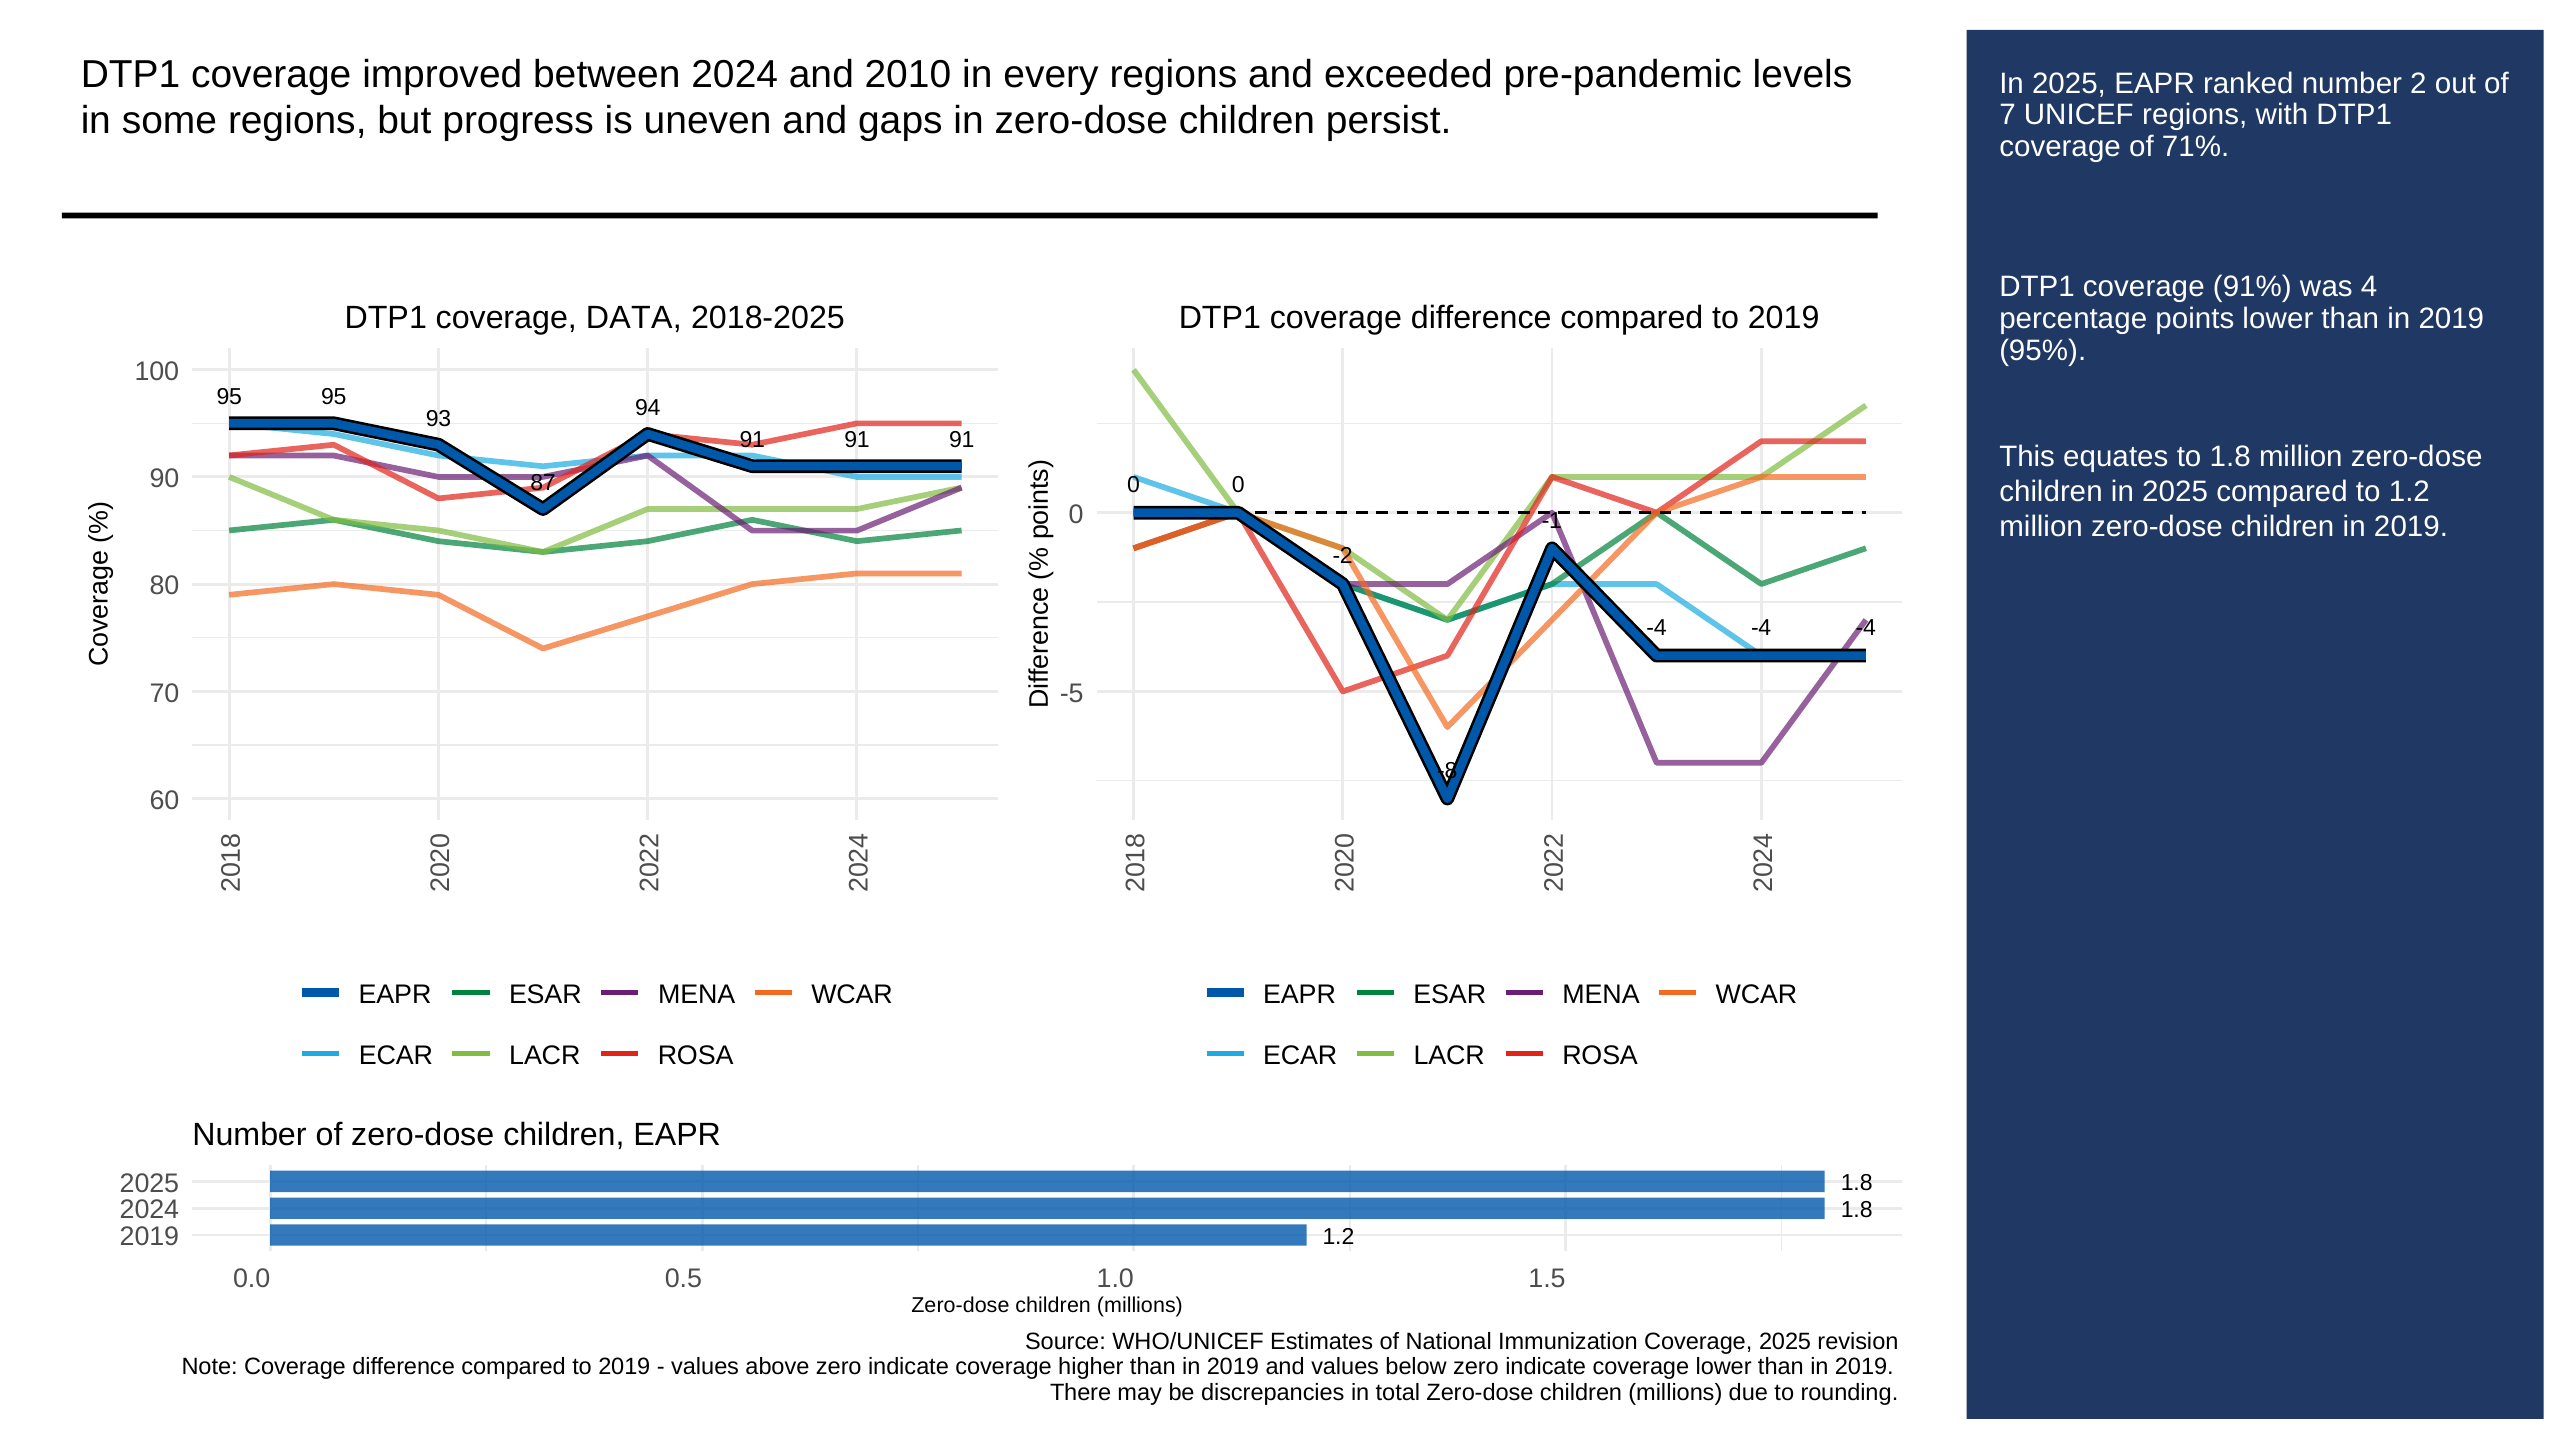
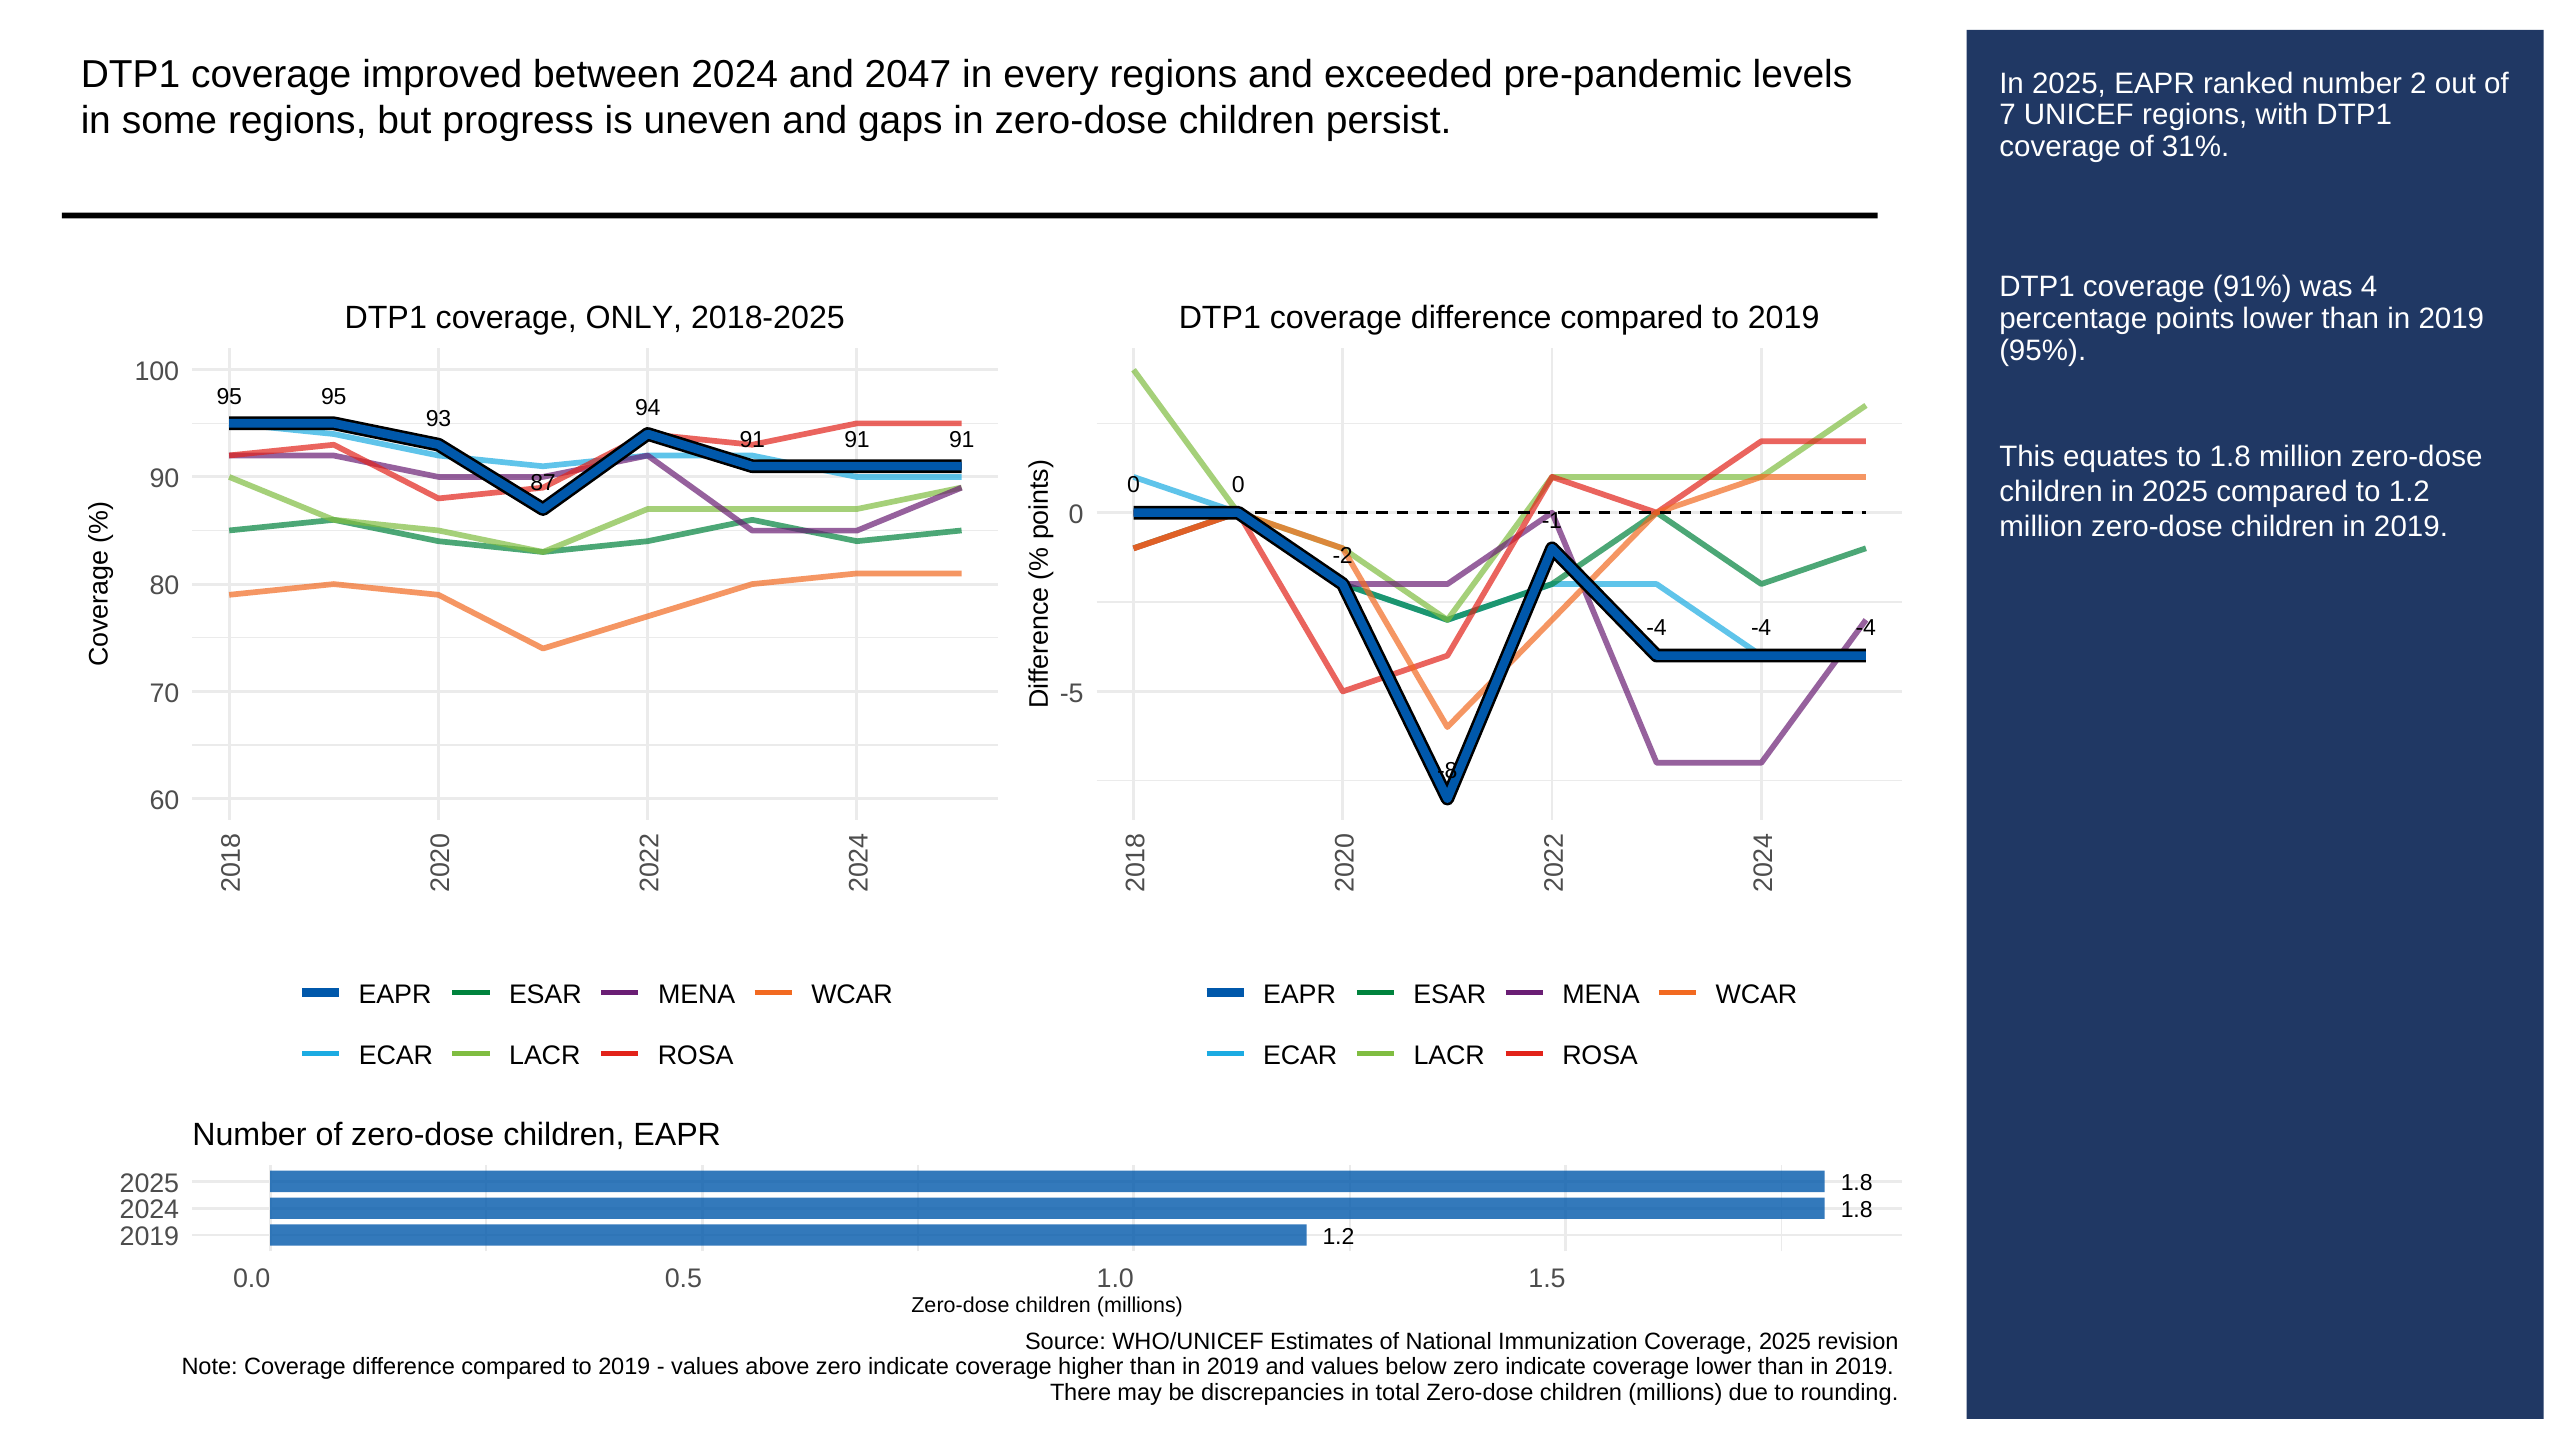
2010: 2010 -> 2047
71%: 71% -> 31%
DATA: DATA -> ONLY
